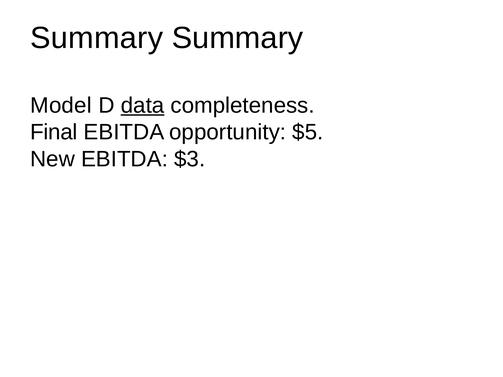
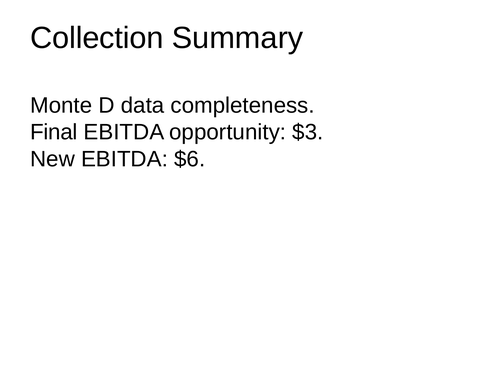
Summary at (97, 38): Summary -> Collection
Model: Model -> Monte
data underline: present -> none
$5: $5 -> $3
$3: $3 -> $6
